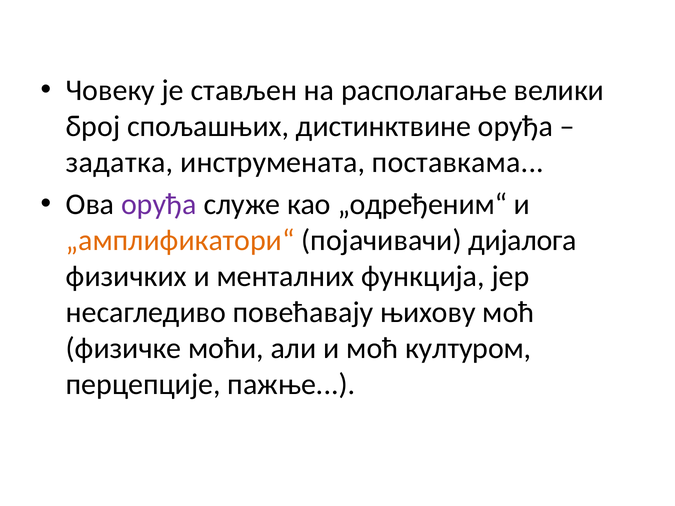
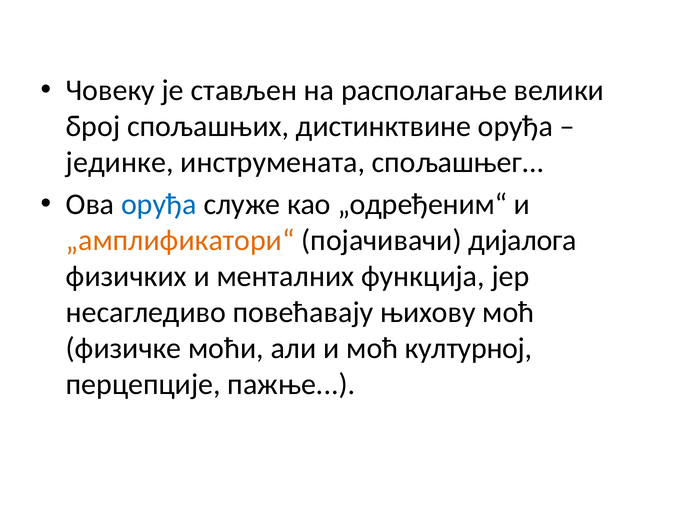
задатка: задатка -> јединке
поставкама: поставкама -> спољашњег
оруђа at (159, 205) colour: purple -> blue
културом: културом -> културној
